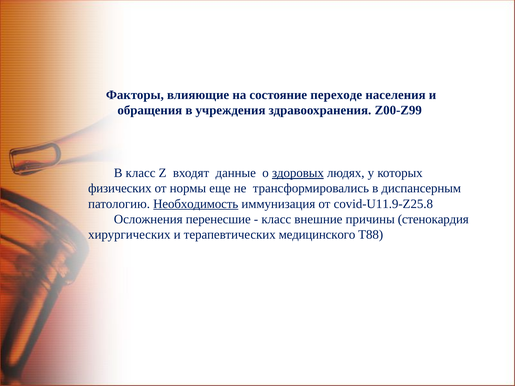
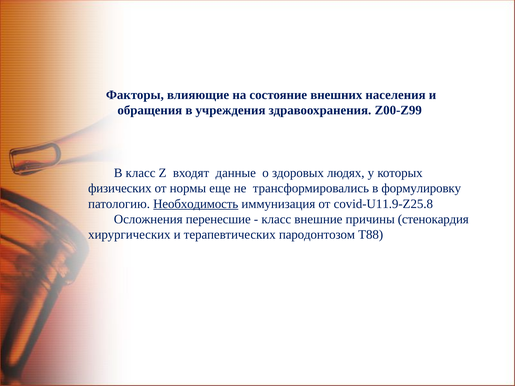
переходе: переходе -> внешних
здоровых underline: present -> none
диспансерным: диспансерным -> формулировку
медицинского: медицинского -> пародонтозом
